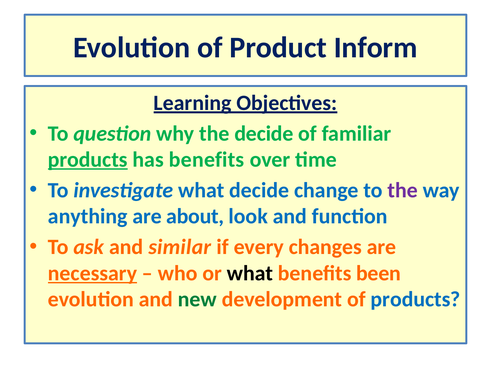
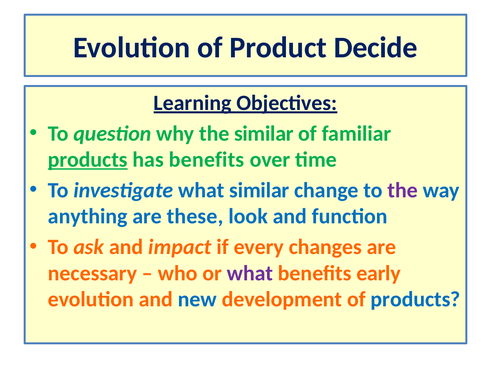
Inform: Inform -> Decide
the decide: decide -> similar
what decide: decide -> similar
about: about -> these
similar: similar -> impact
necessary underline: present -> none
what at (250, 273) colour: black -> purple
been: been -> early
new colour: green -> blue
